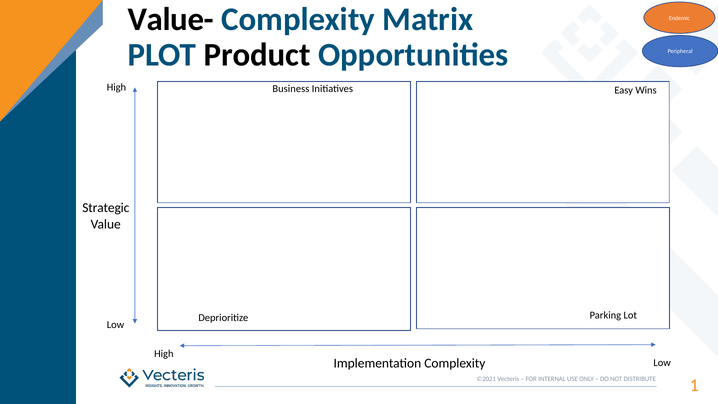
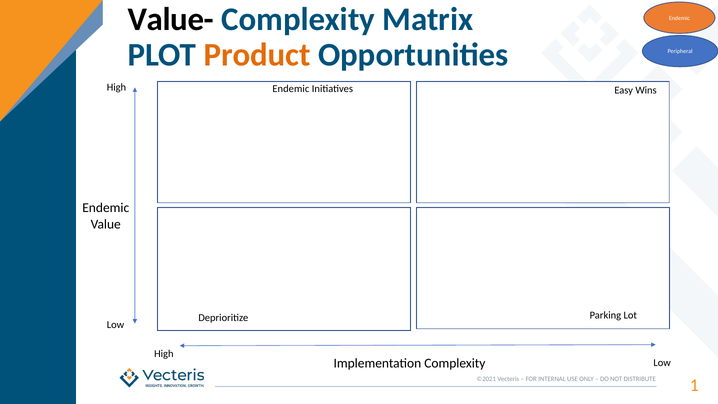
Product colour: black -> orange
Business at (291, 89): Business -> Endemic
Strategic at (106, 208): Strategic -> Endemic
